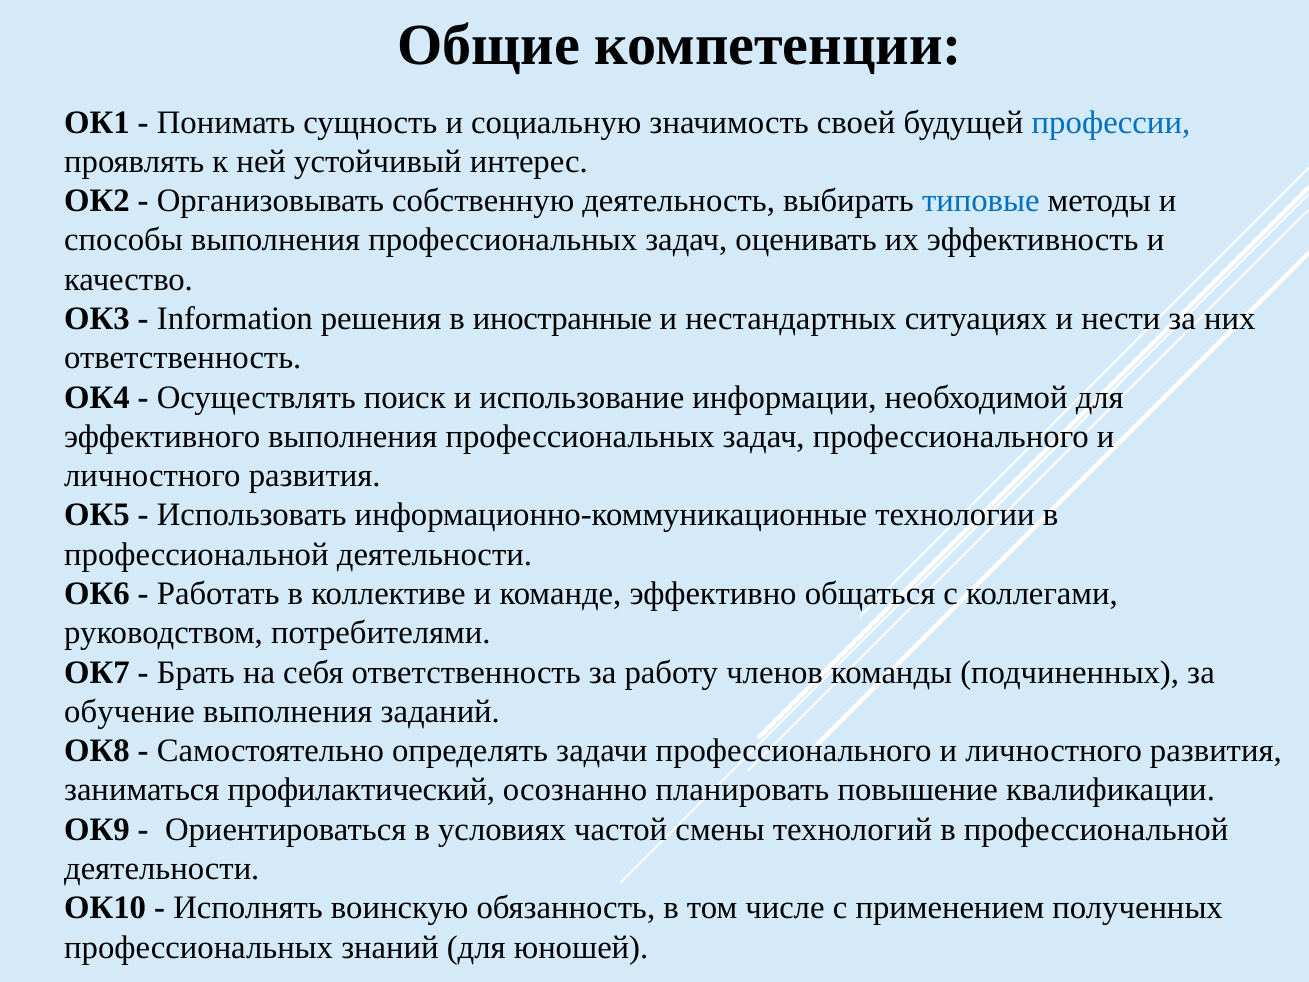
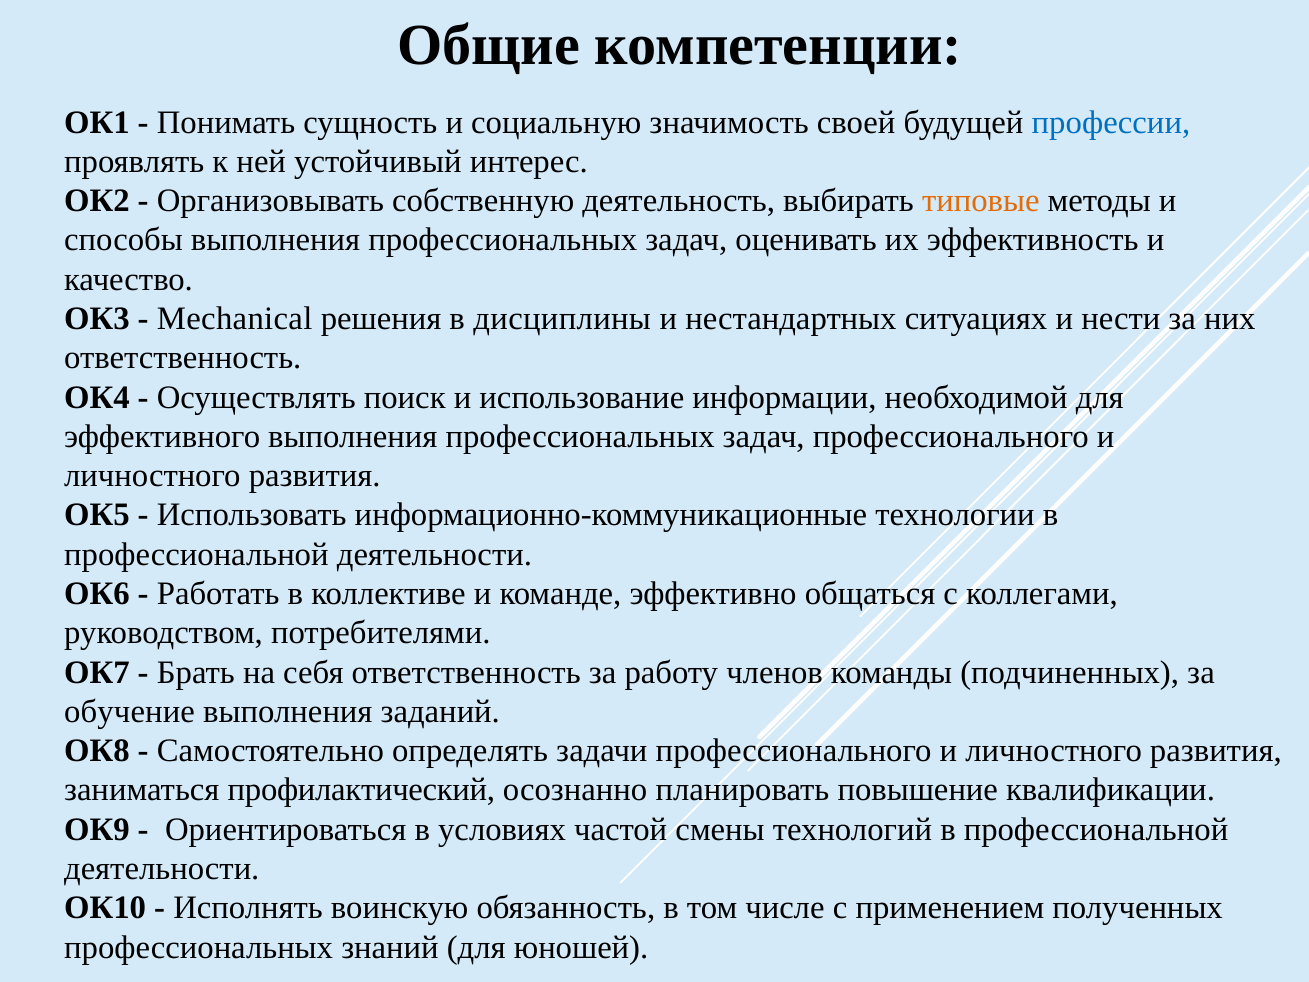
типовые colour: blue -> orange
Information: Information -> Mechanical
иностранные: иностранные -> дисциплины
